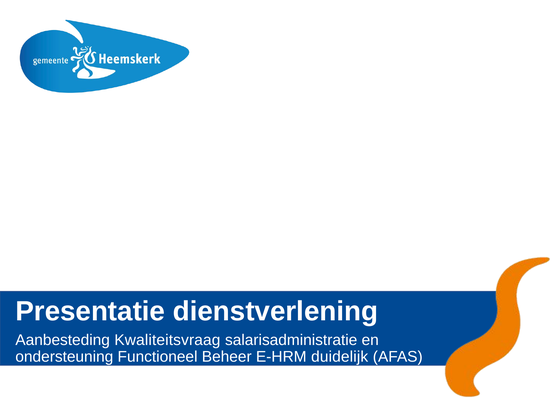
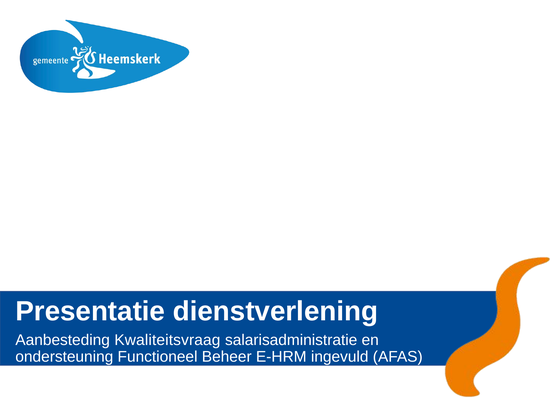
duidelijk: duidelijk -> ingevuld
